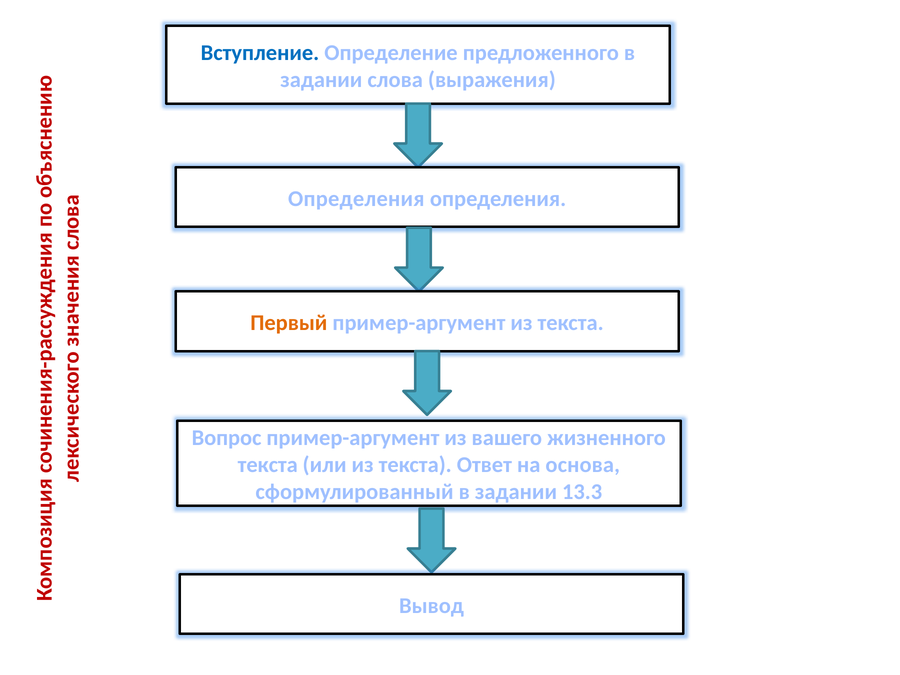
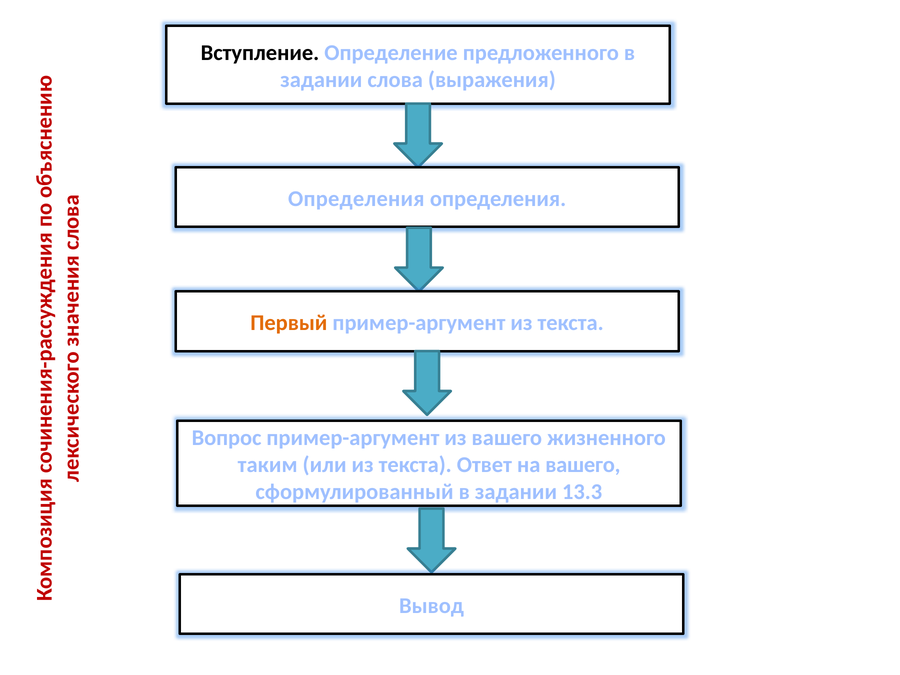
Вступление colour: blue -> black
текста at (268, 465): текста -> таким
на основа: основа -> вашего
